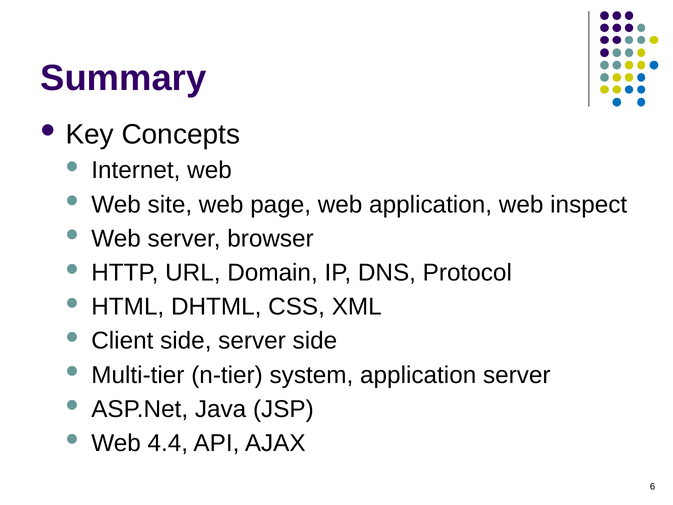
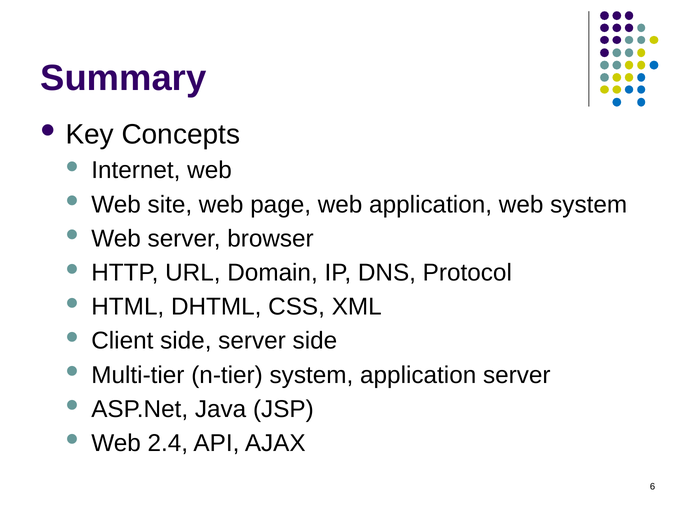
web inspect: inspect -> system
4.4: 4.4 -> 2.4
